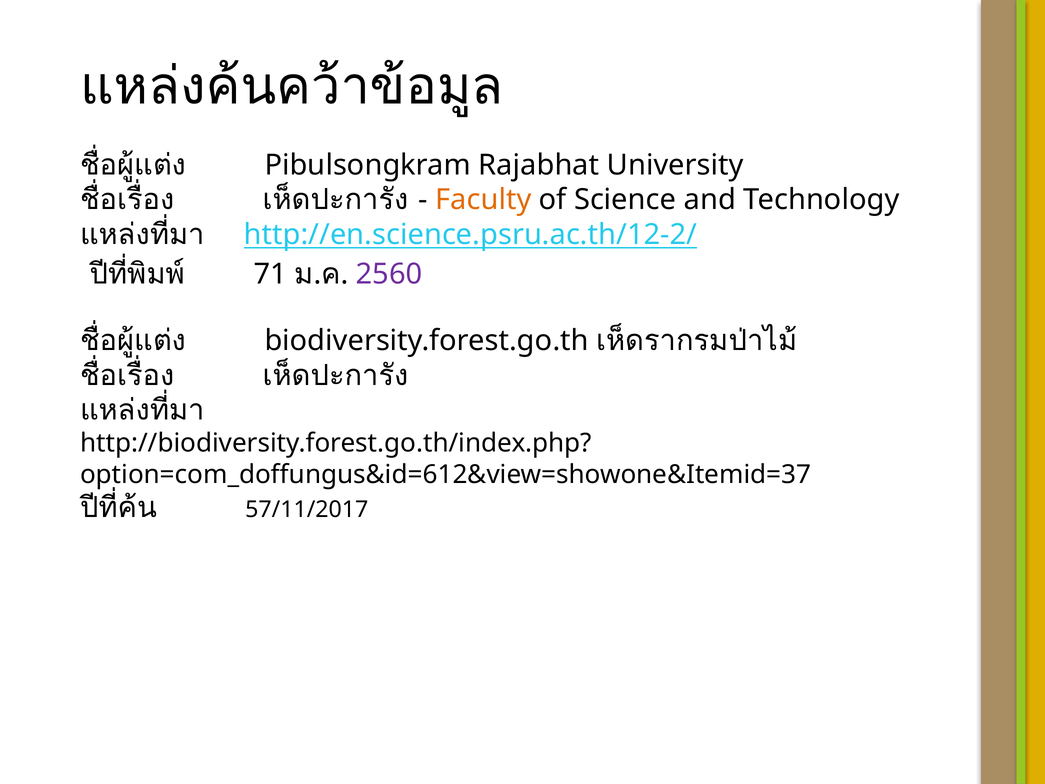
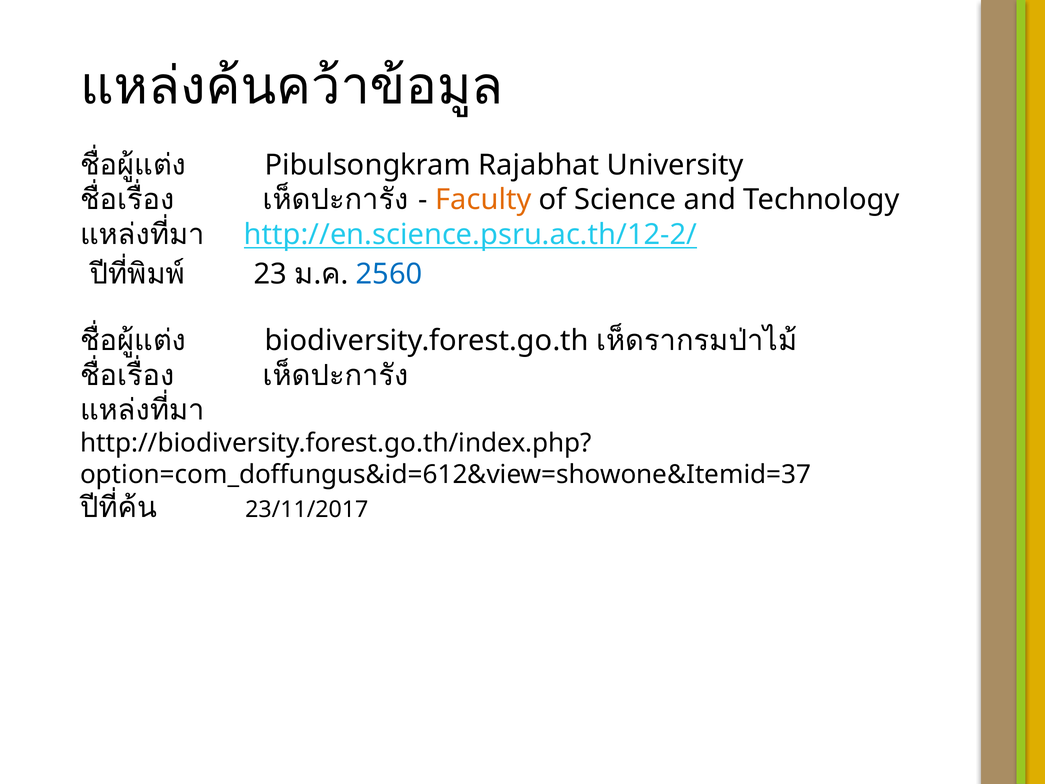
71: 71 -> 23
2560 colour: purple -> blue
57/11/2017: 57/11/2017 -> 23/11/2017
